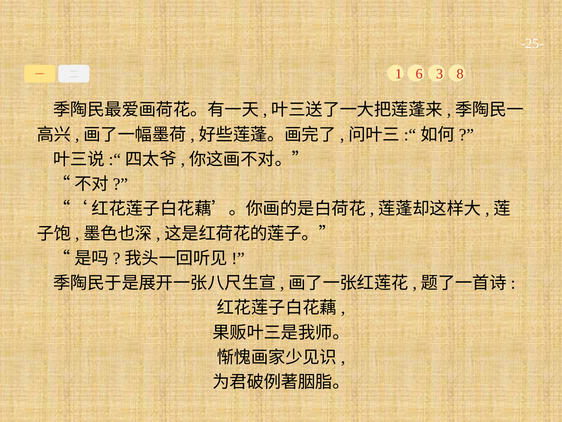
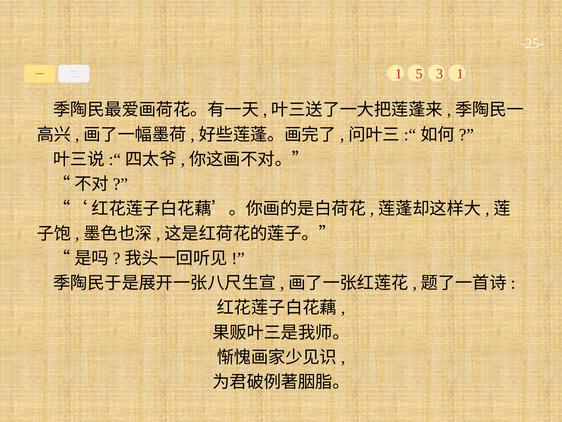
6: 6 -> 5
3 8: 8 -> 1
